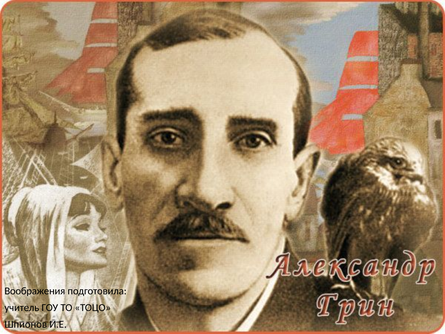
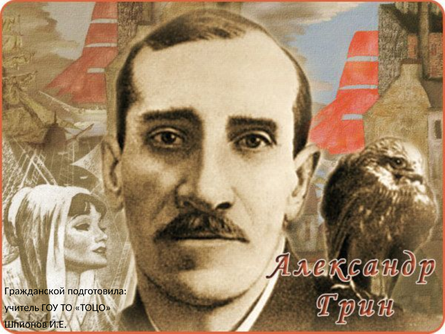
Воображения: Воображения -> Гражданской
